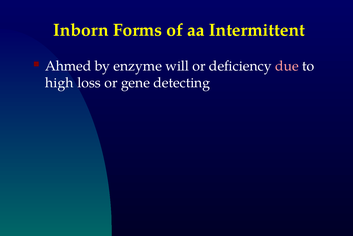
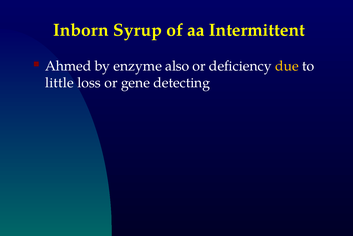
Forms: Forms -> Syrup
will: will -> also
due colour: pink -> yellow
high: high -> little
